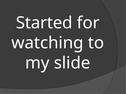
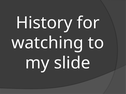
Started: Started -> History
